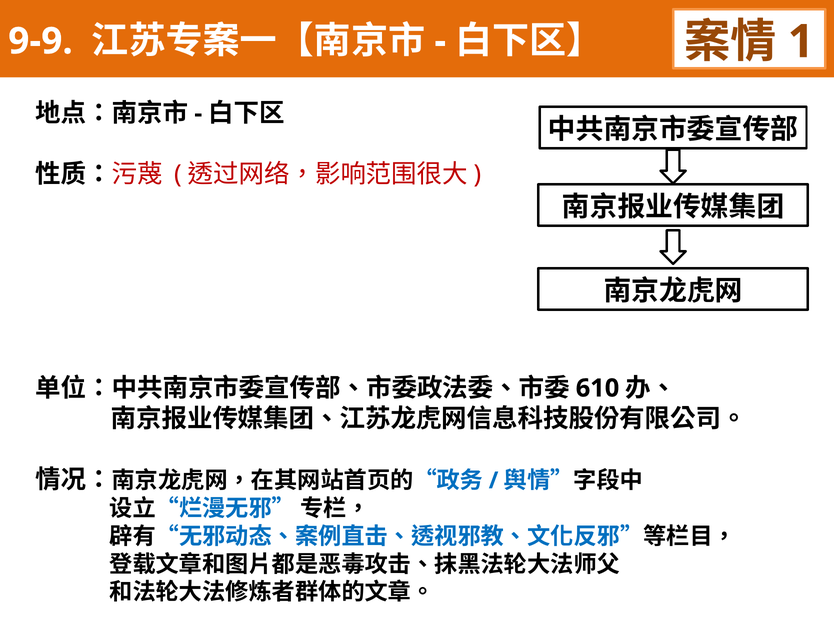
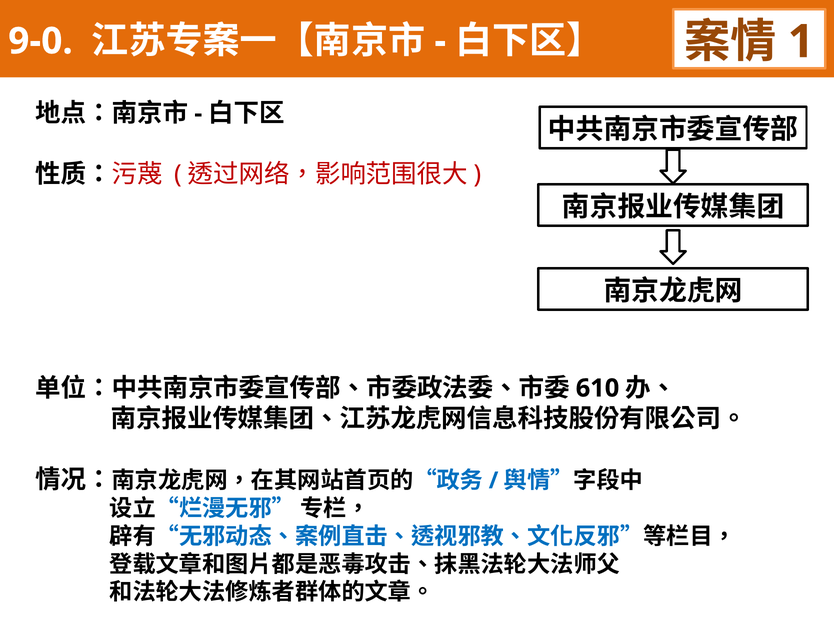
9-9: 9-9 -> 9-0
